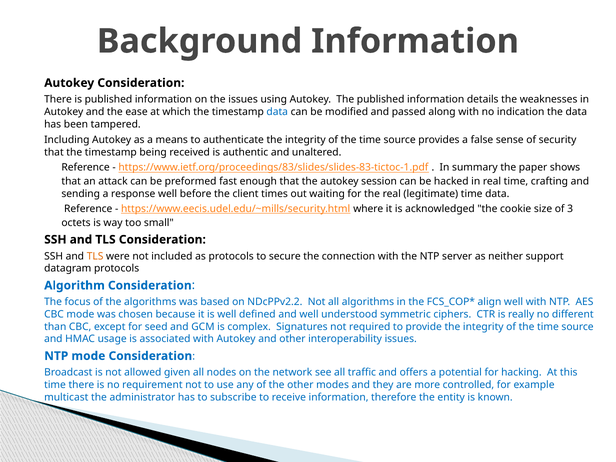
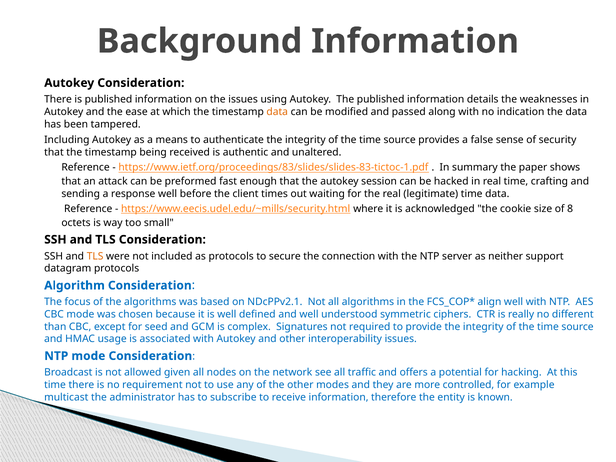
data at (277, 112) colour: blue -> orange
3: 3 -> 8
NDcPPv2.2: NDcPPv2.2 -> NDcPPv2.1
